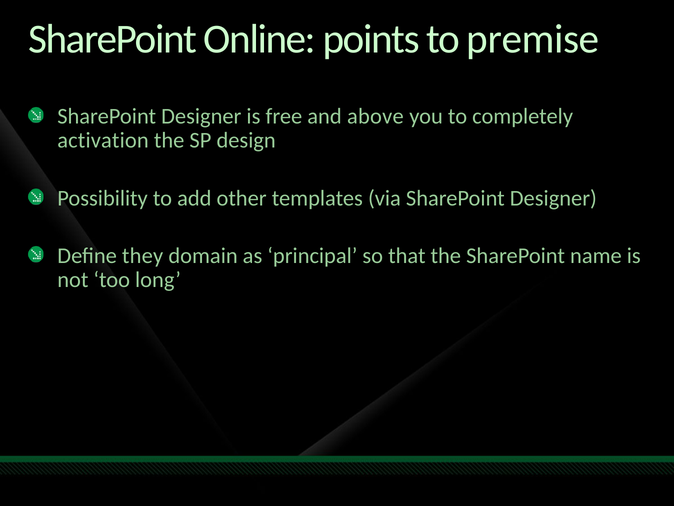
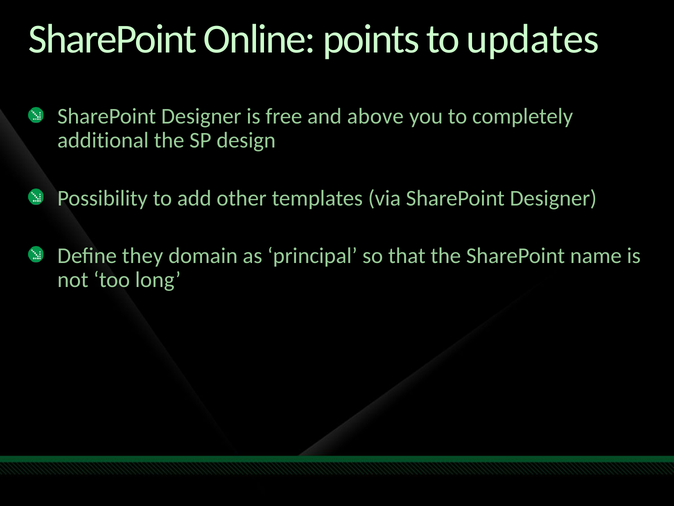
premise: premise -> updates
activation: activation -> additional
